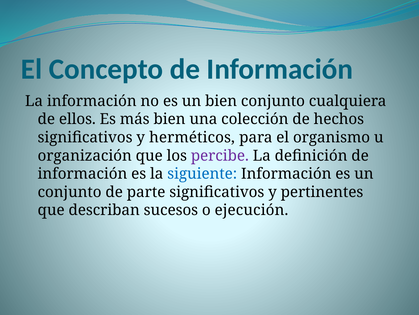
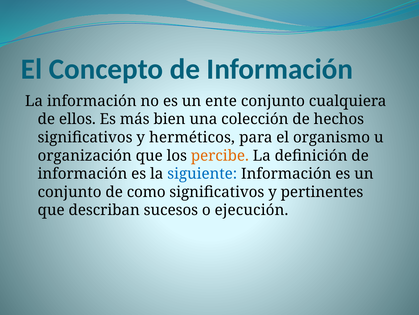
un bien: bien -> ente
percibe colour: purple -> orange
parte: parte -> como
